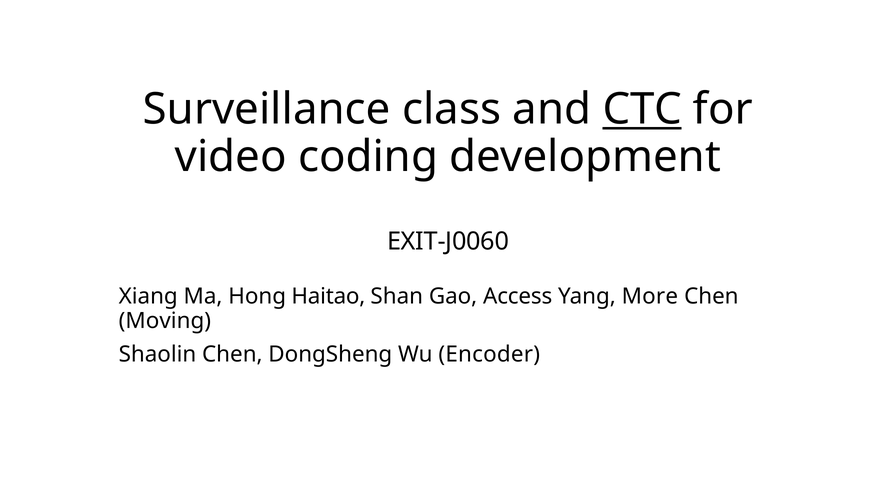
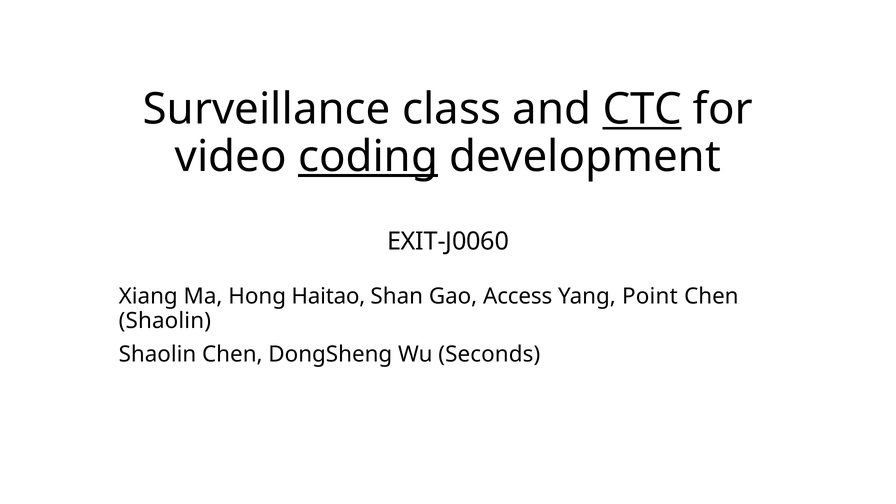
coding underline: none -> present
More: More -> Point
Moving at (165, 321): Moving -> Shaolin
Encoder: Encoder -> Seconds
